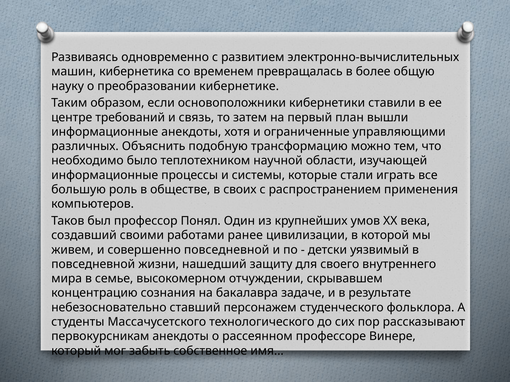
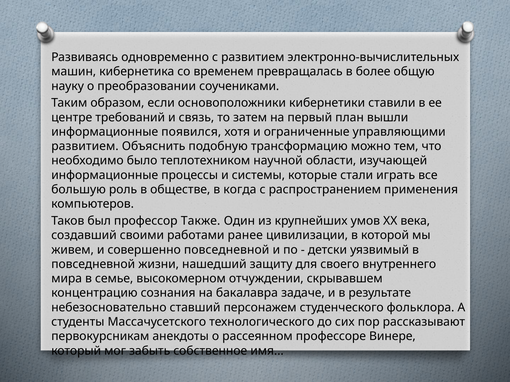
кибернетике: кибернетике -> соучениками
информационные анекдоты: анекдоты -> появился
различных at (85, 146): различных -> развитием
своих: своих -> когда
Понял: Понял -> Также
